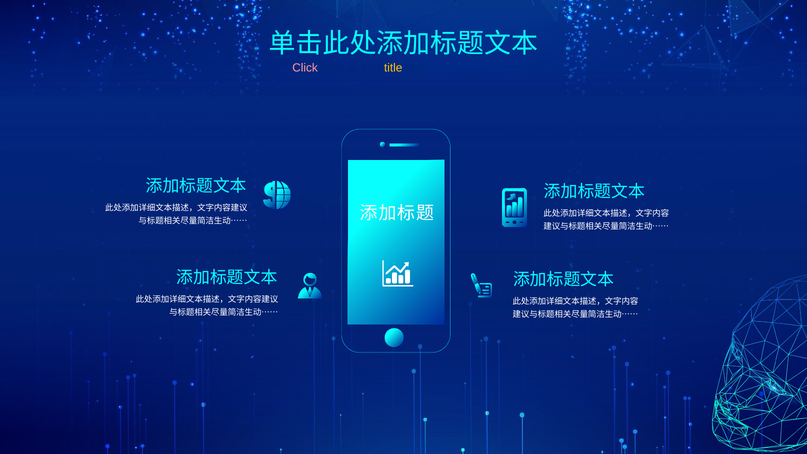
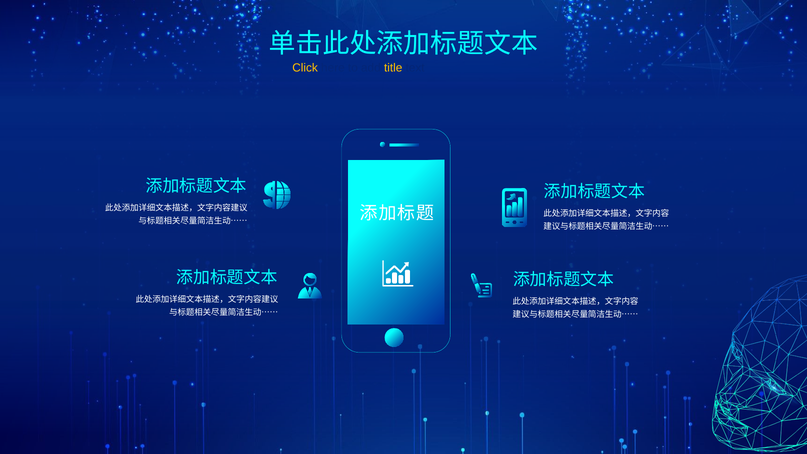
Click colour: pink -> yellow
